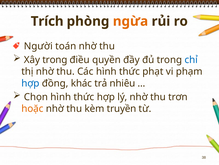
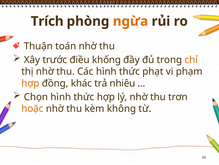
Người: Người -> Thuận
Xây trong: trong -> trước
quyền: quyền -> khống
chỉ colour: blue -> orange
hợp at (30, 83) colour: blue -> orange
truyền: truyền -> không
